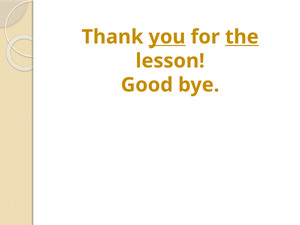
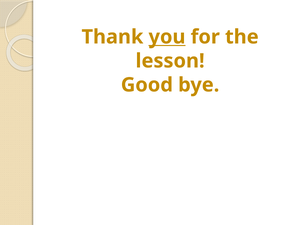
the underline: present -> none
